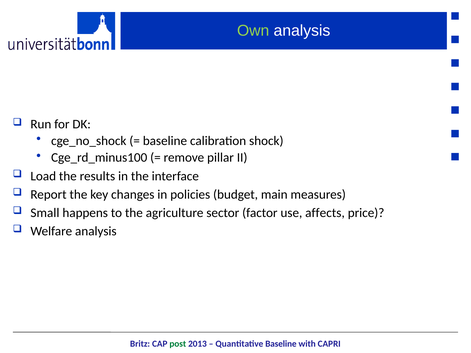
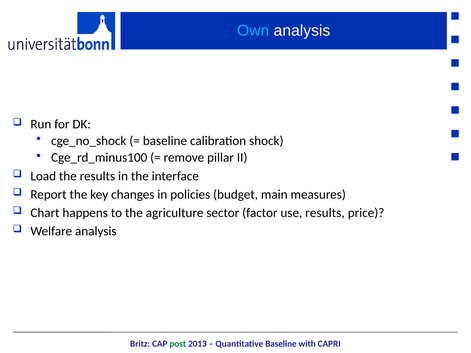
Own colour: light green -> light blue
Small: Small -> Chart
use affects: affects -> results
